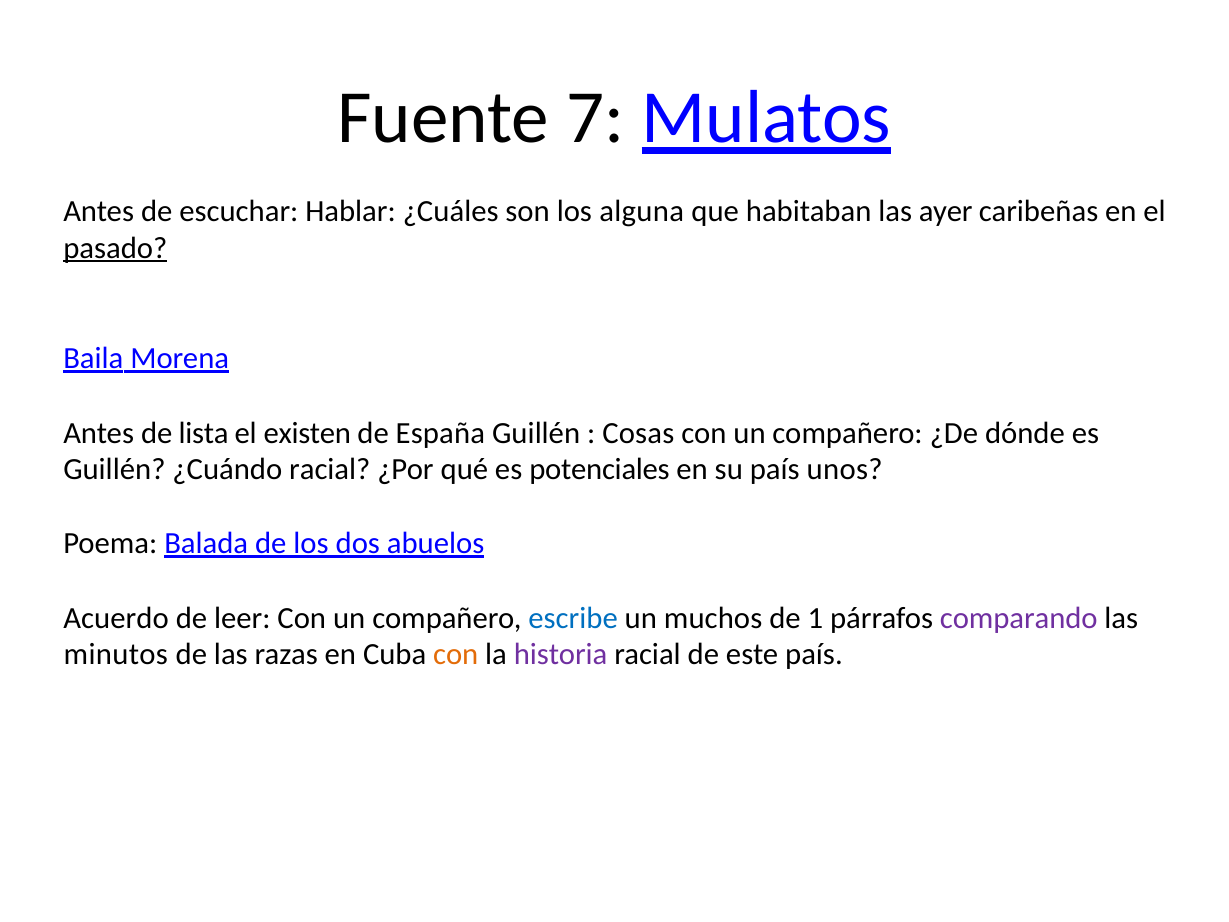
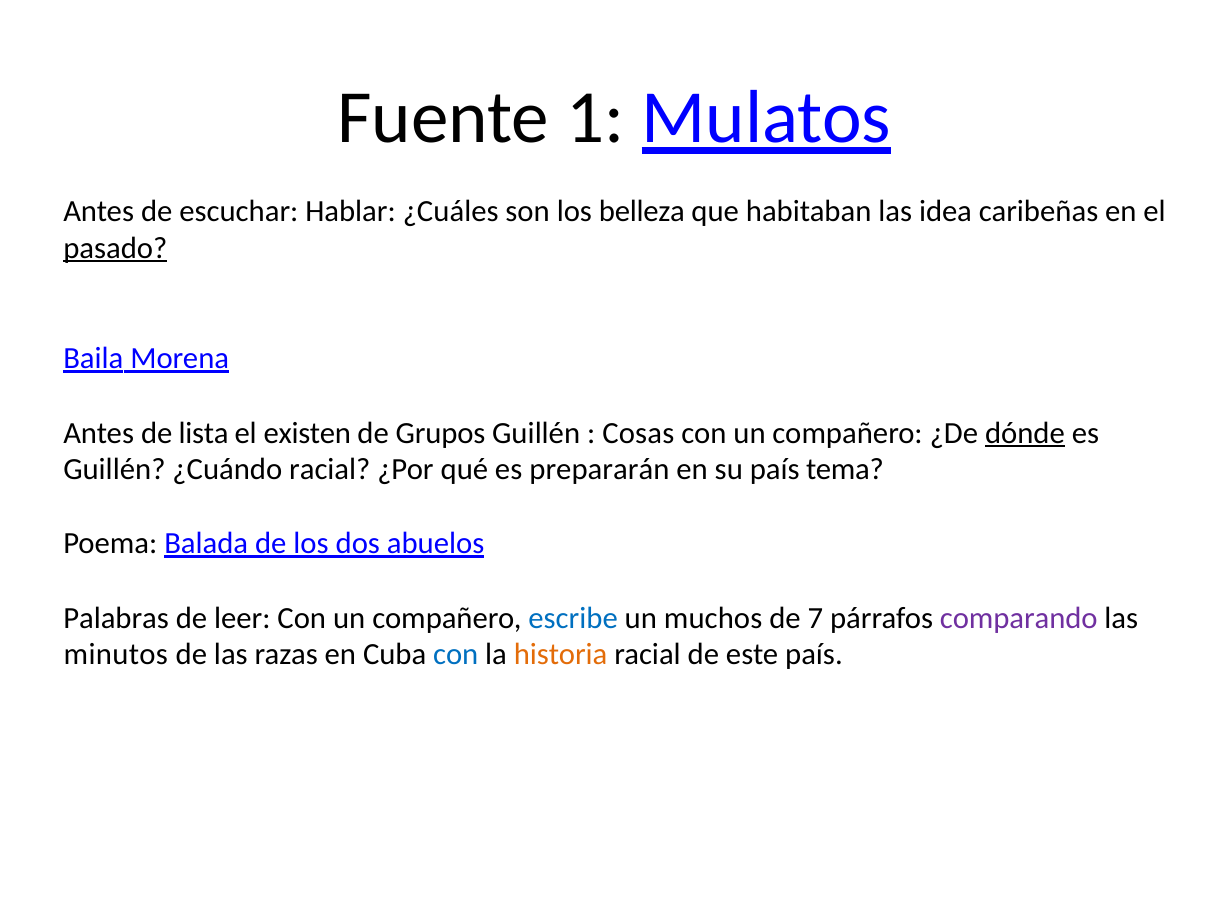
7: 7 -> 1
alguna: alguna -> belleza
ayer: ayer -> idea
España: España -> Grupos
dónde underline: none -> present
potenciales: potenciales -> prepararán
unos: unos -> tema
Acuerdo: Acuerdo -> Palabras
1: 1 -> 7
con at (456, 655) colour: orange -> blue
historia colour: purple -> orange
